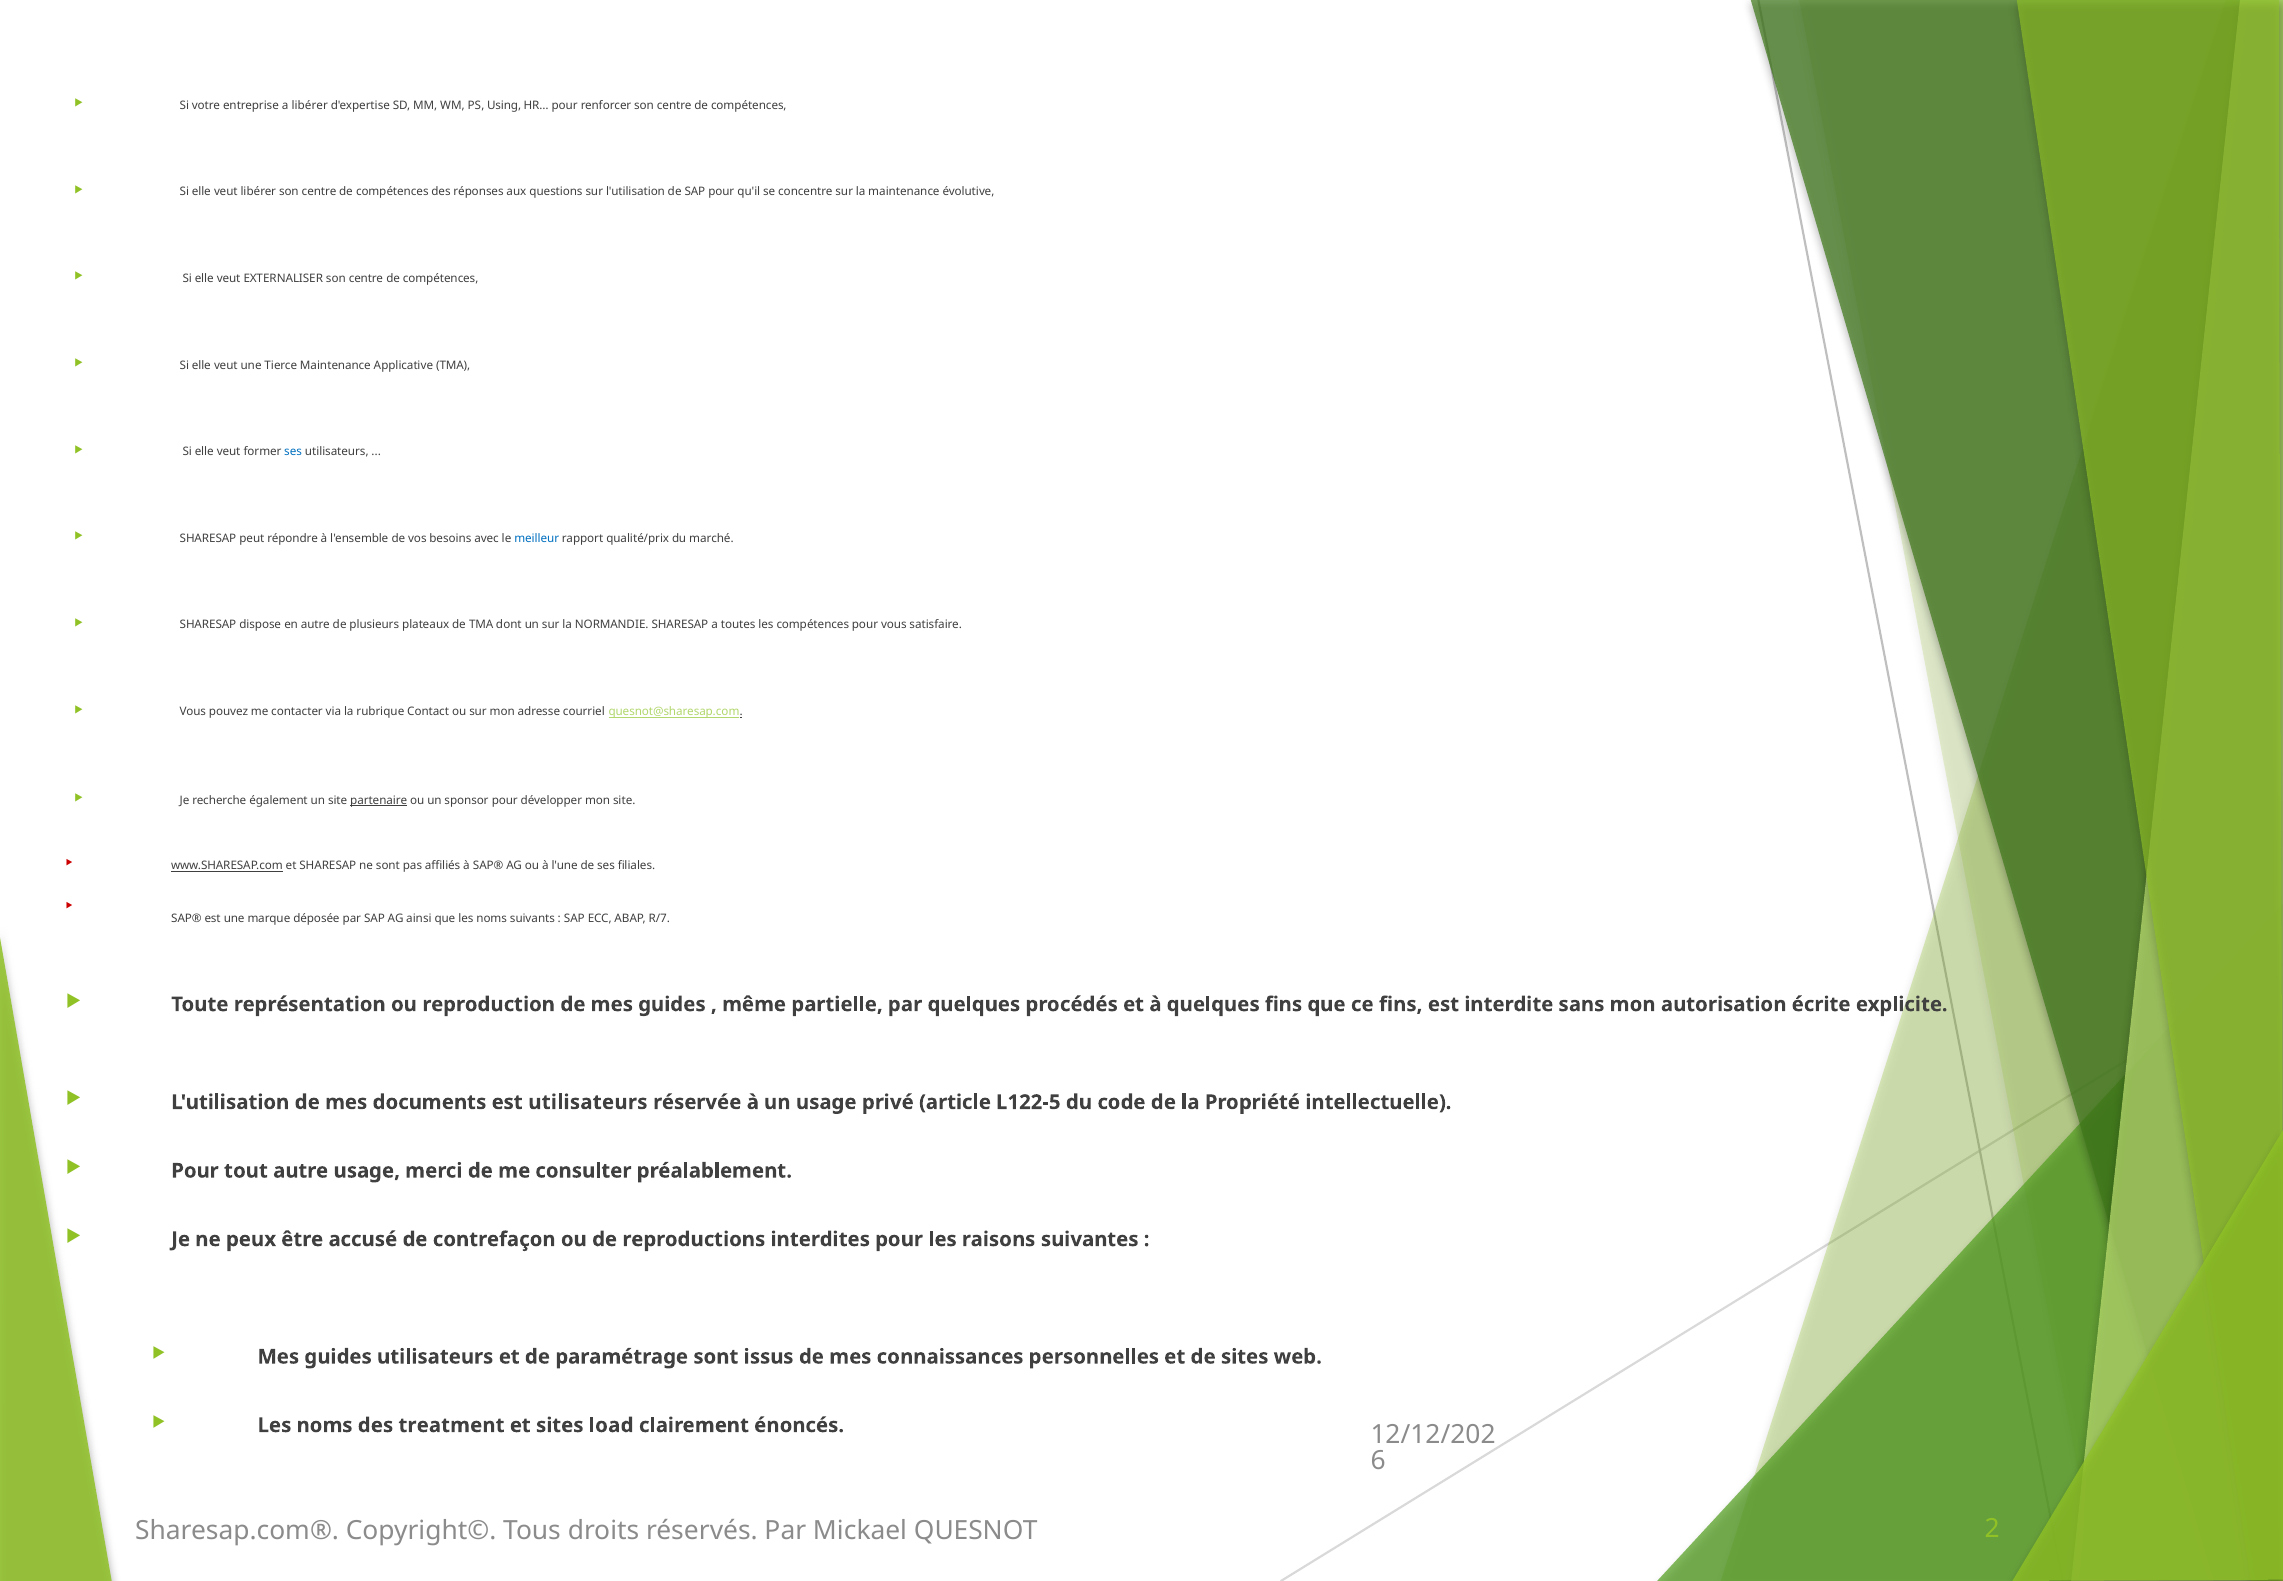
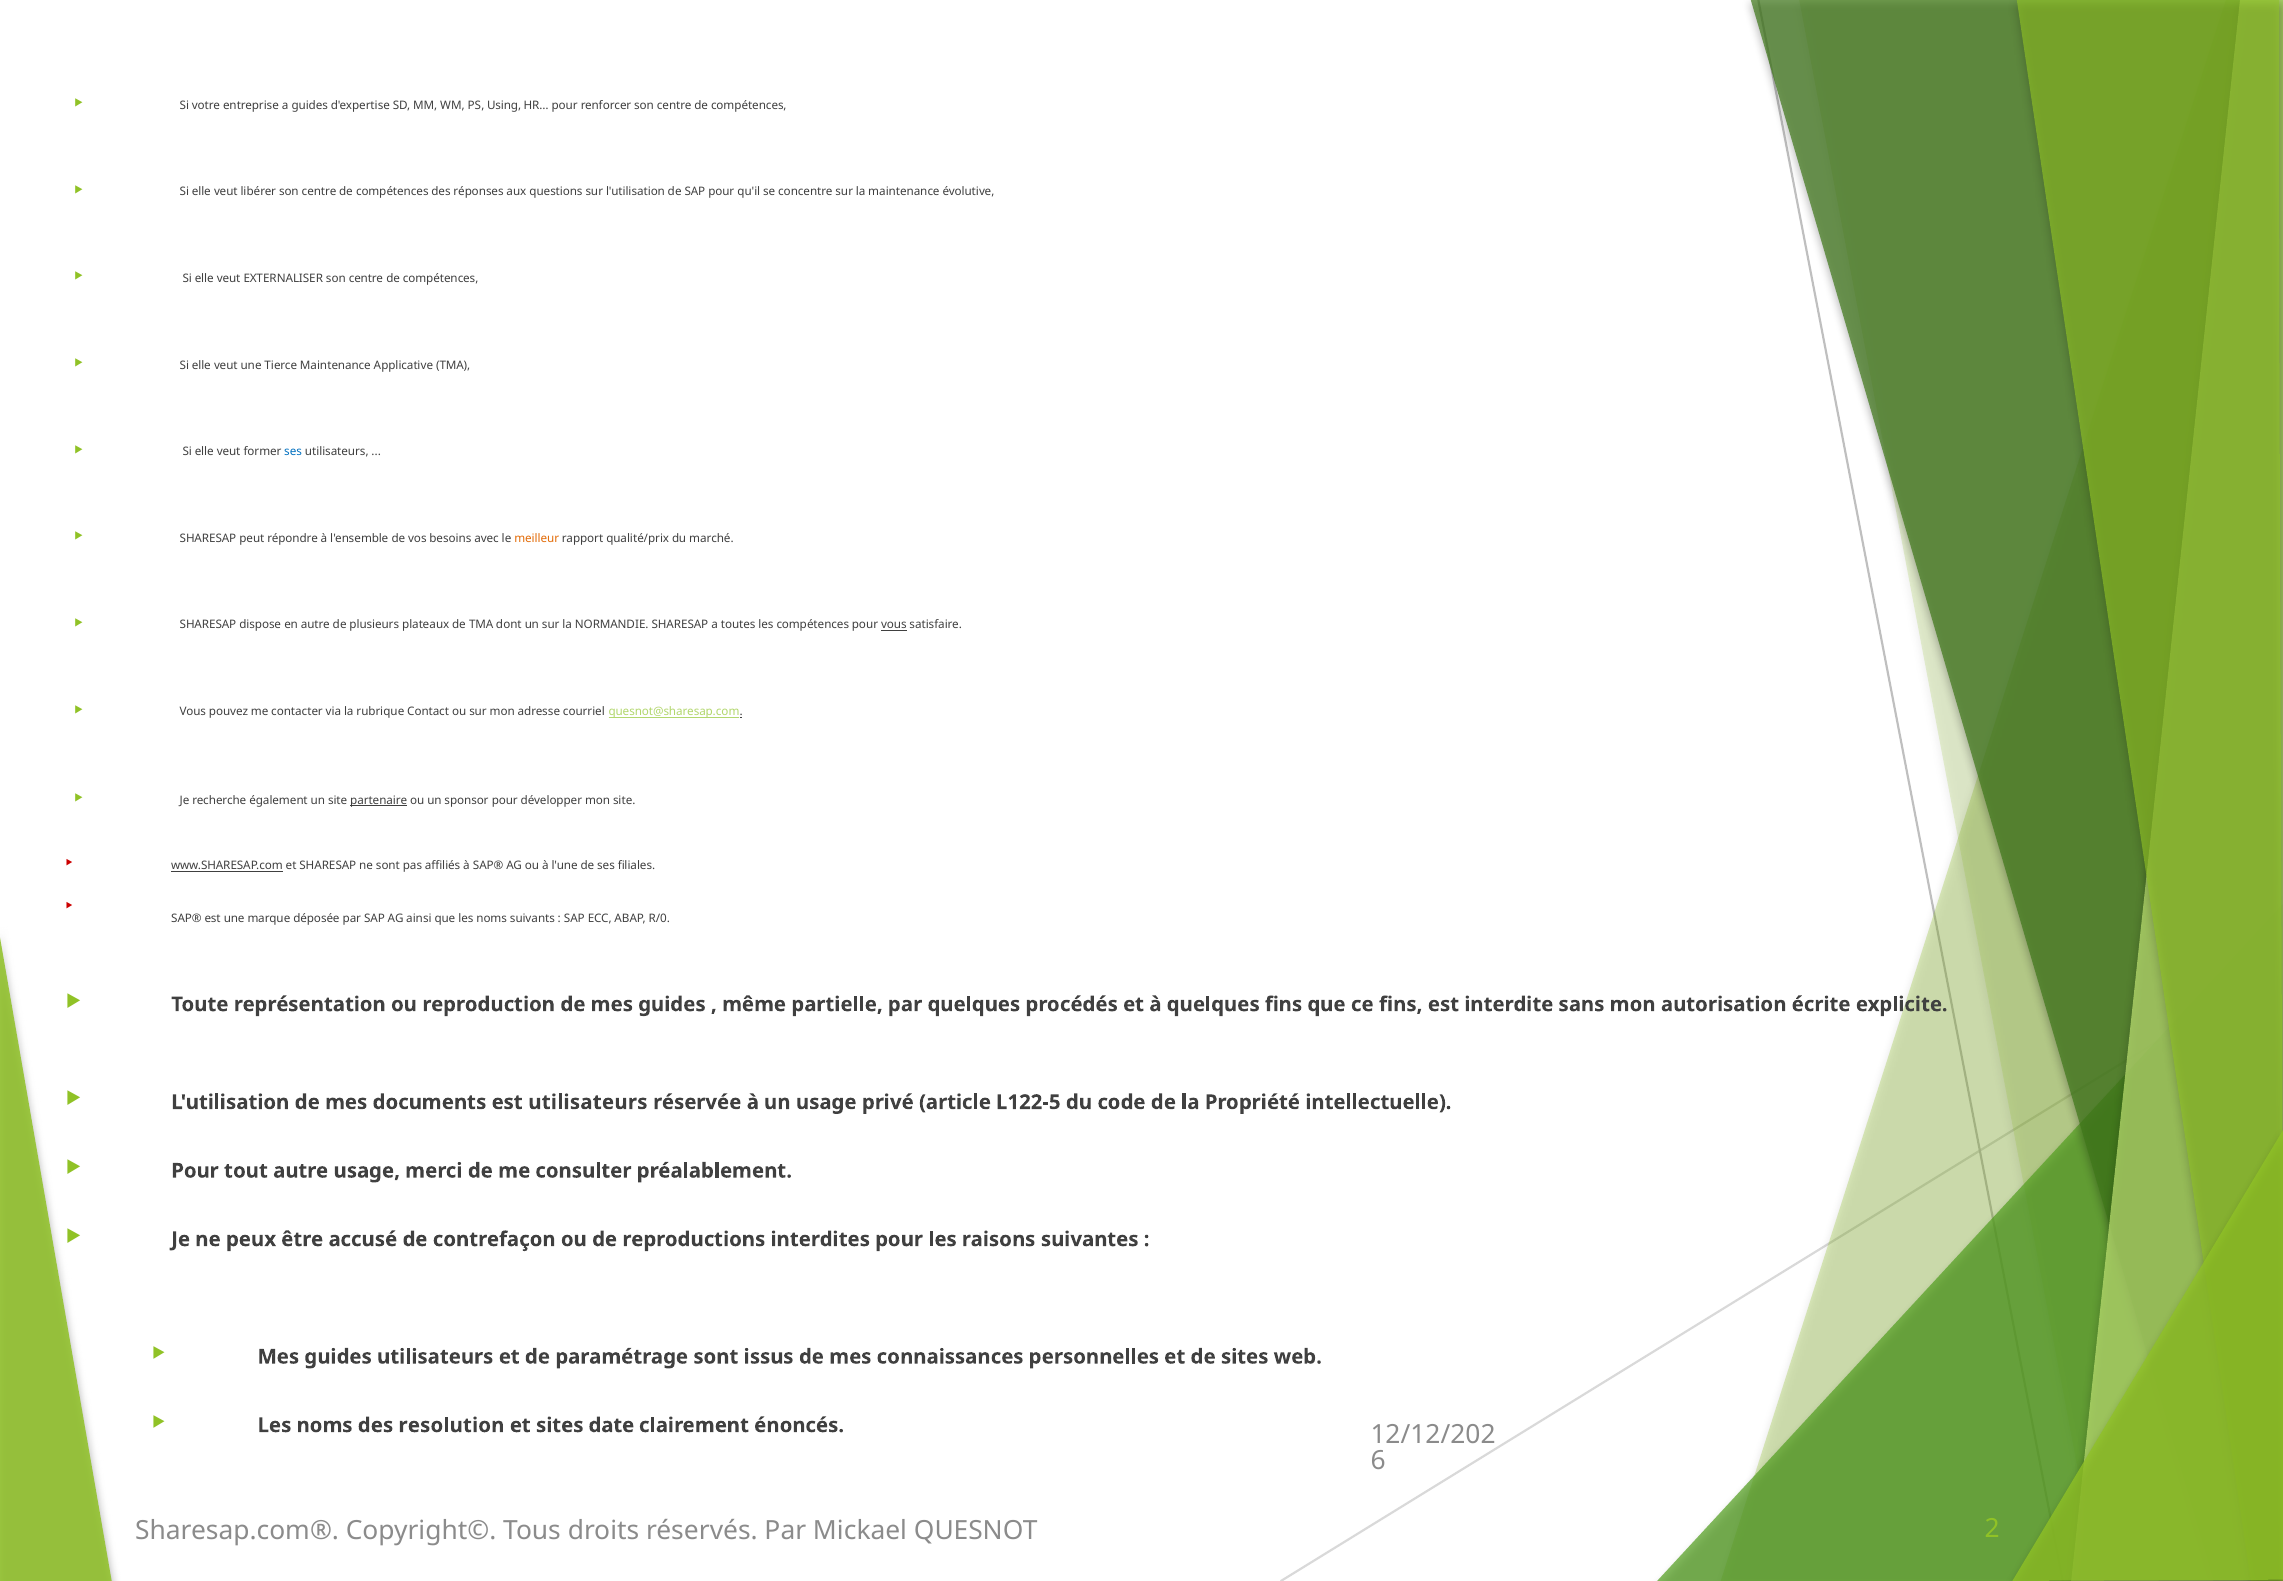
a libérer: libérer -> guides
meilleur colour: blue -> orange
vous at (894, 625) underline: none -> present
R/7: R/7 -> R/0
treatment: treatment -> resolution
load: load -> date
